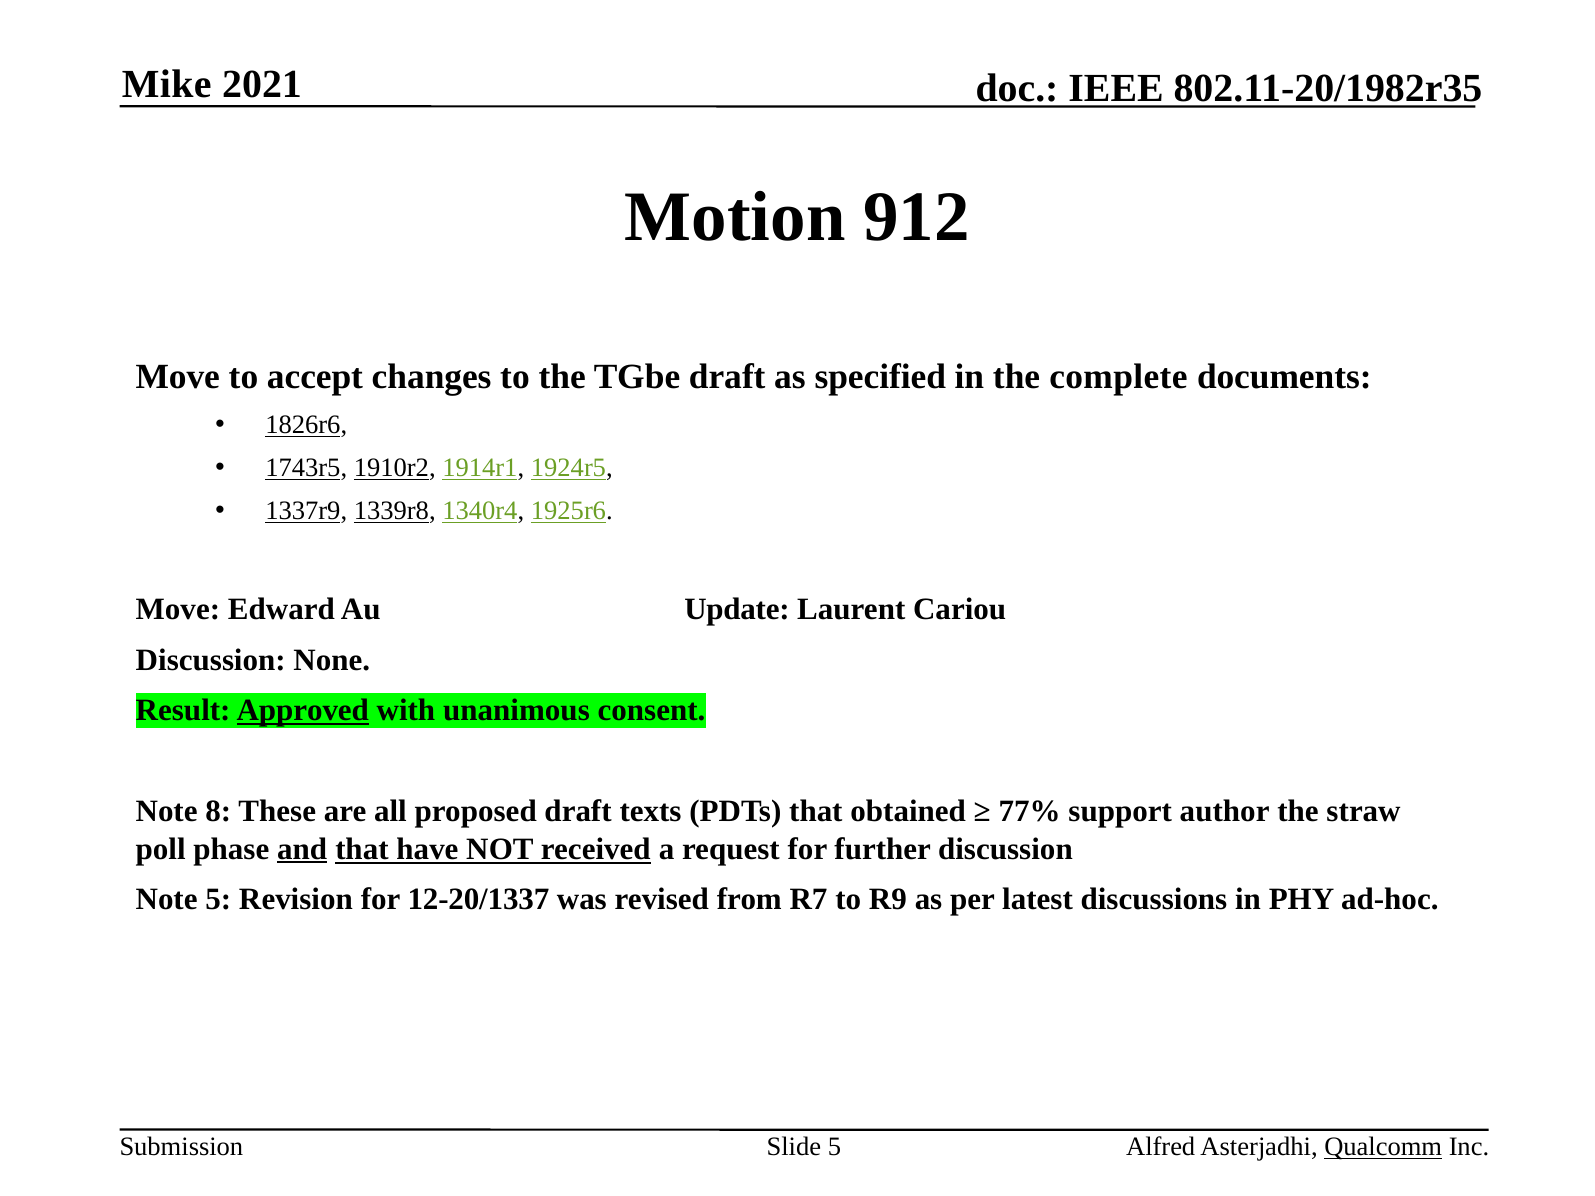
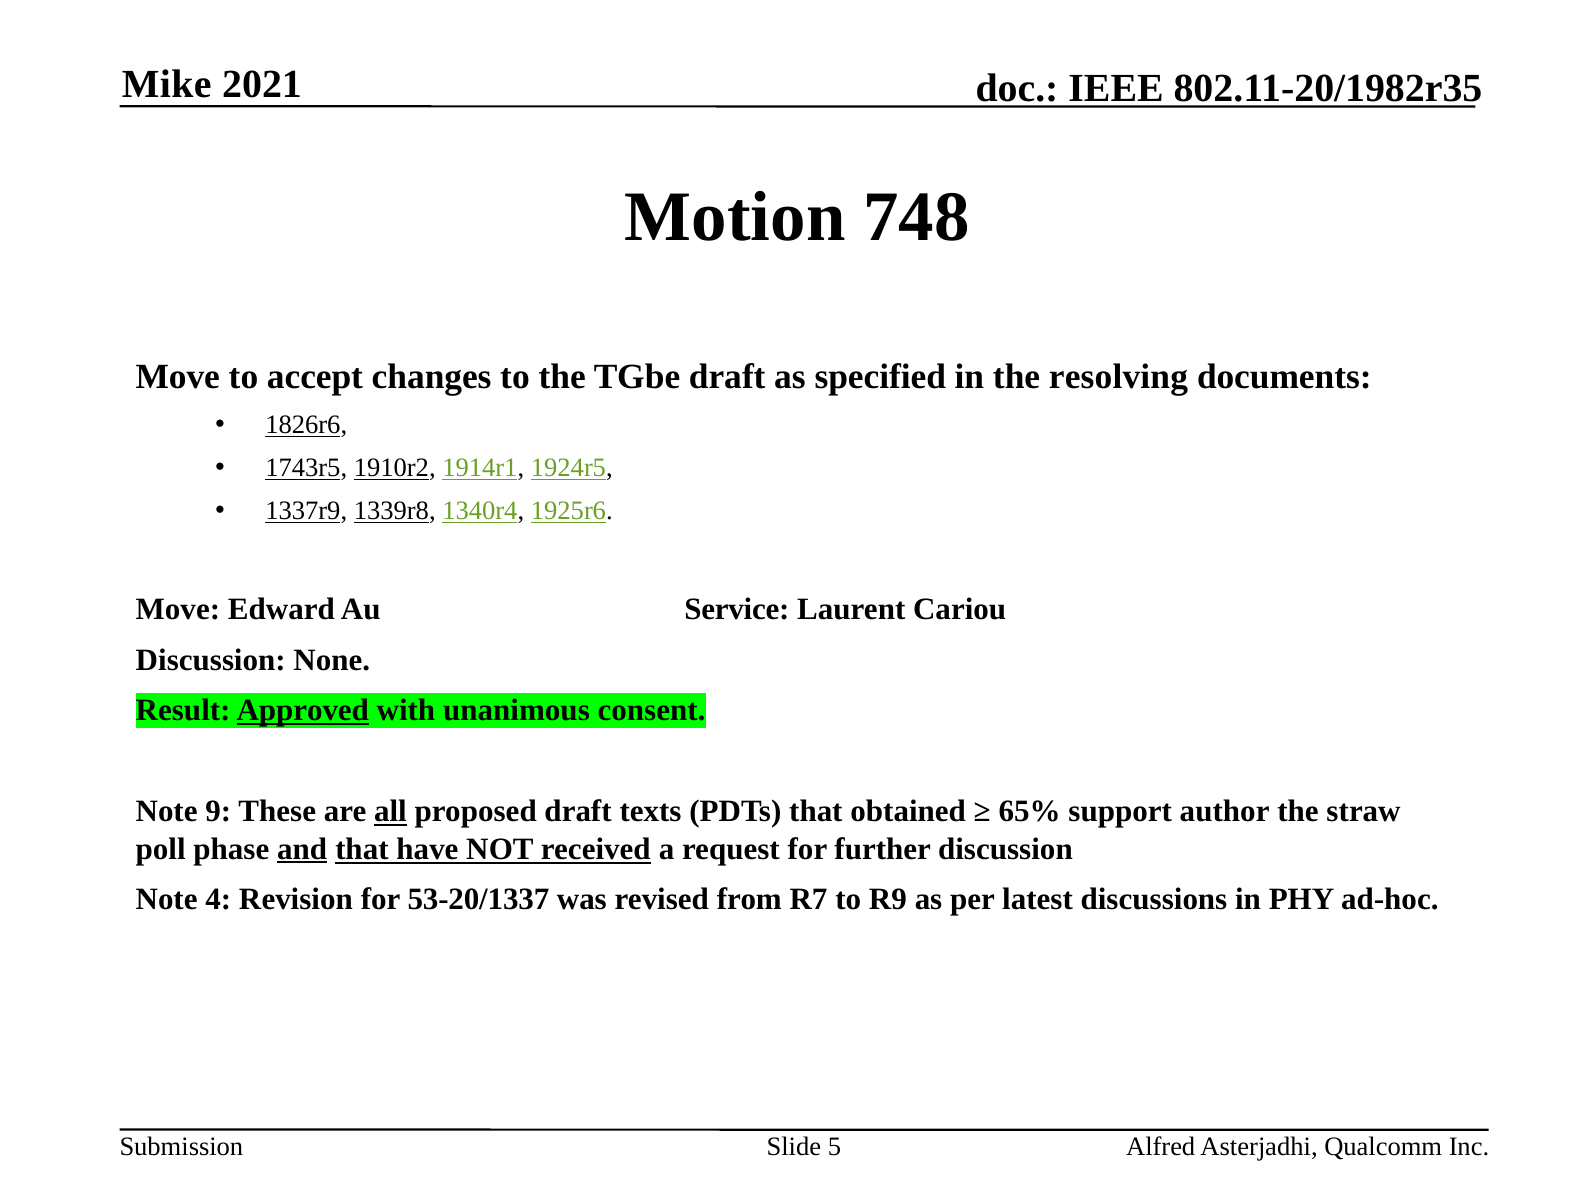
912: 912 -> 748
complete: complete -> resolving
Update: Update -> Service
8: 8 -> 9
all underline: none -> present
77%: 77% -> 65%
Note 5: 5 -> 4
12-20/1337: 12-20/1337 -> 53-20/1337
Qualcomm underline: present -> none
